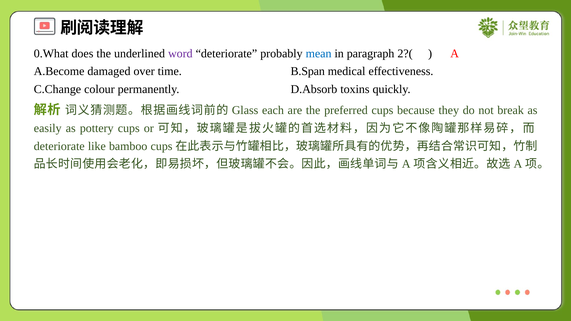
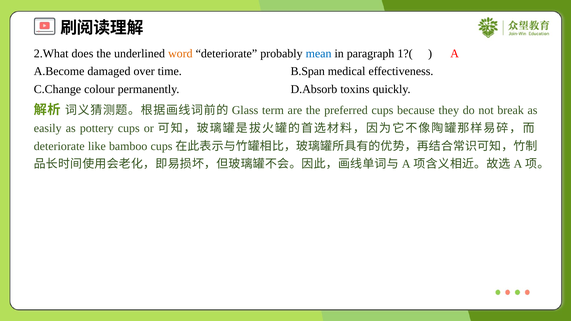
0.What: 0.What -> 2.What
word colour: purple -> orange
2?(: 2?( -> 1?(
each: each -> term
